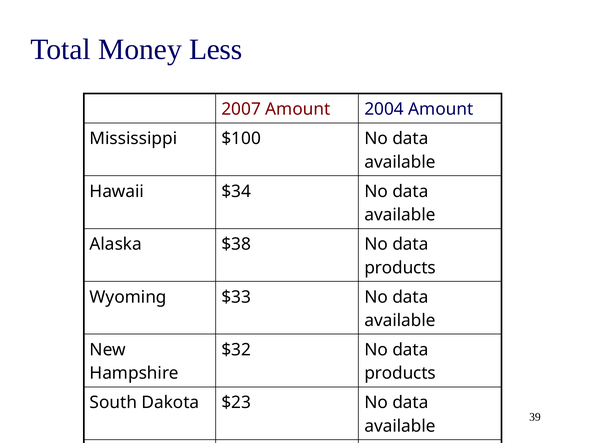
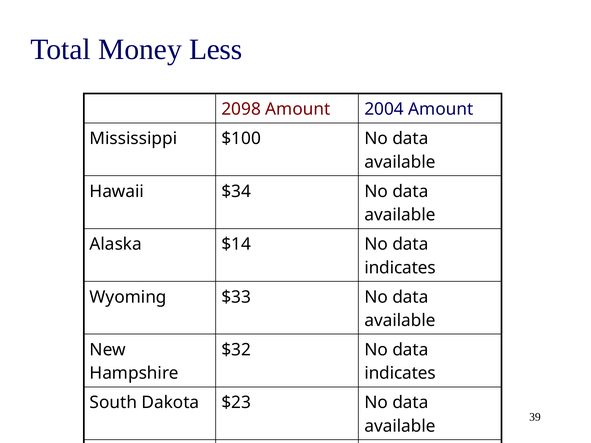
2007: 2007 -> 2098
$38: $38 -> $14
products at (400, 268): products -> indicates
products at (400, 373): products -> indicates
